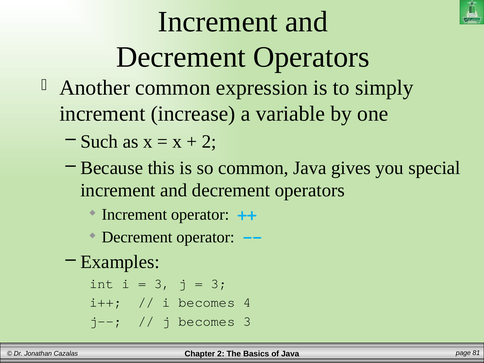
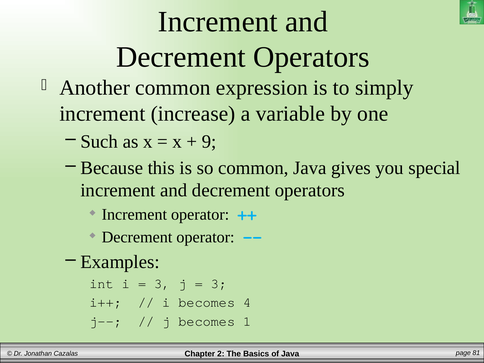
2 at (209, 141): 2 -> 9
becomes 3: 3 -> 1
